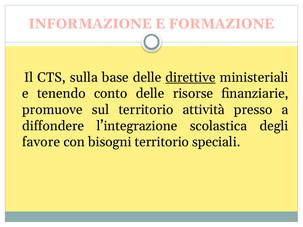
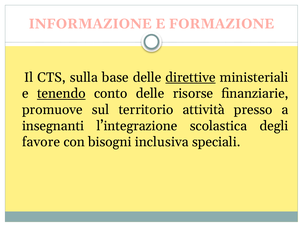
tenendo underline: none -> present
diffondere: diffondere -> insegnanti
bisogni territorio: territorio -> inclusiva
